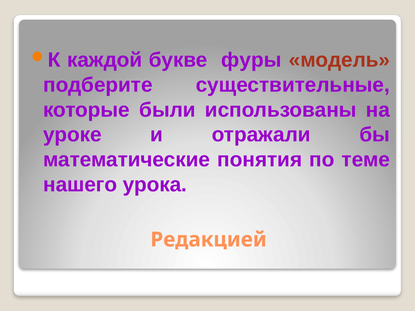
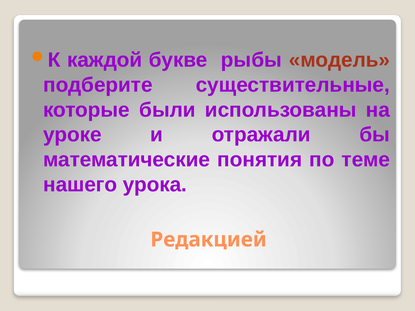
фуры: фуры -> рыбы
